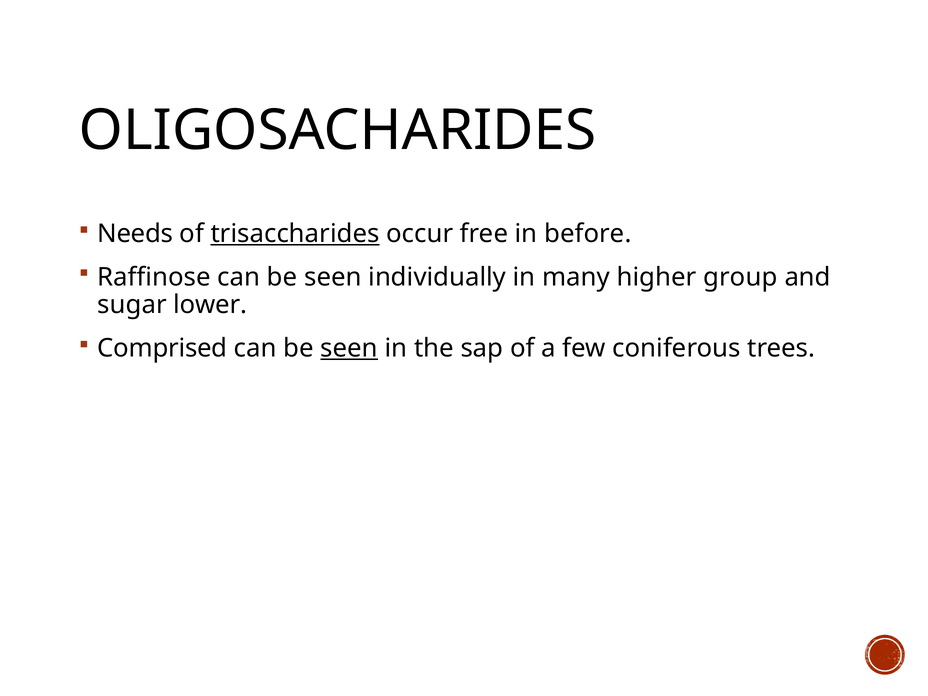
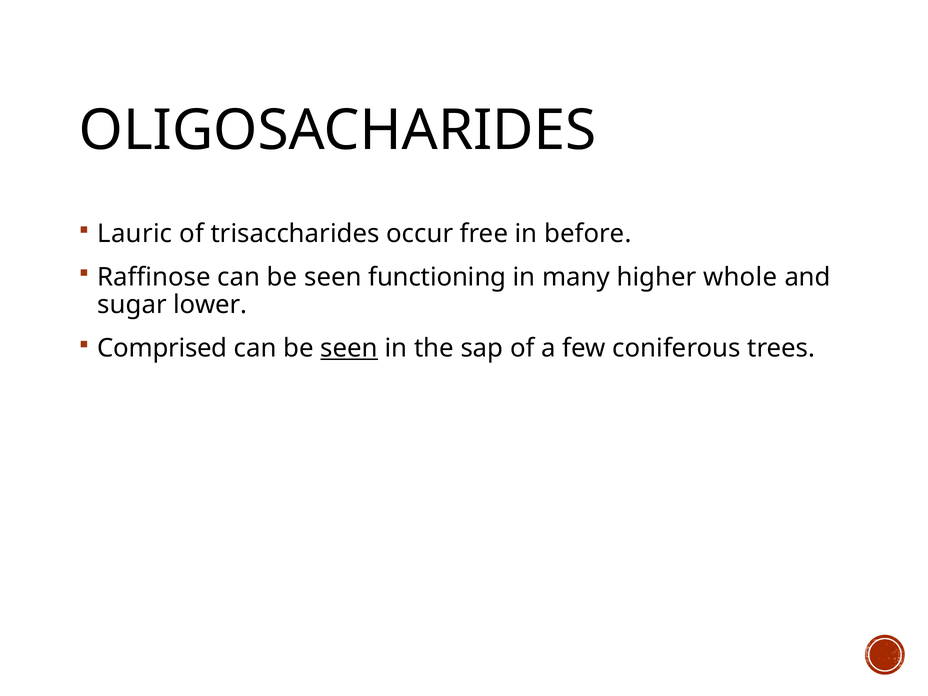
Needs: Needs -> Lauric
trisaccharides underline: present -> none
individually: individually -> functioning
group: group -> whole
